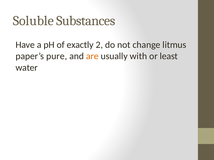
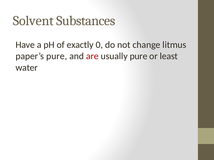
Soluble: Soluble -> Solvent
2: 2 -> 0
are colour: orange -> red
usually with: with -> pure
